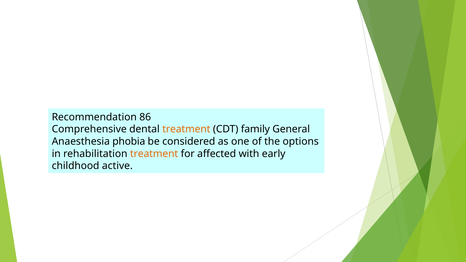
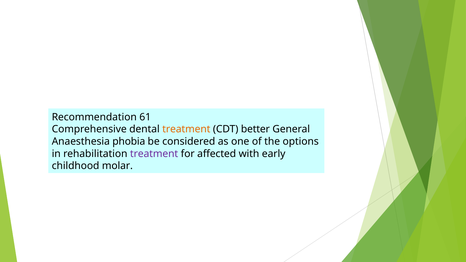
86: 86 -> 61
family: family -> better
treatment at (154, 154) colour: orange -> purple
active: active -> molar
